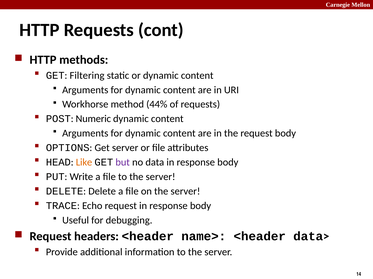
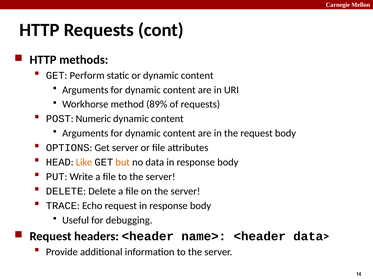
Filtering: Filtering -> Perform
44%: 44% -> 89%
but colour: purple -> orange
